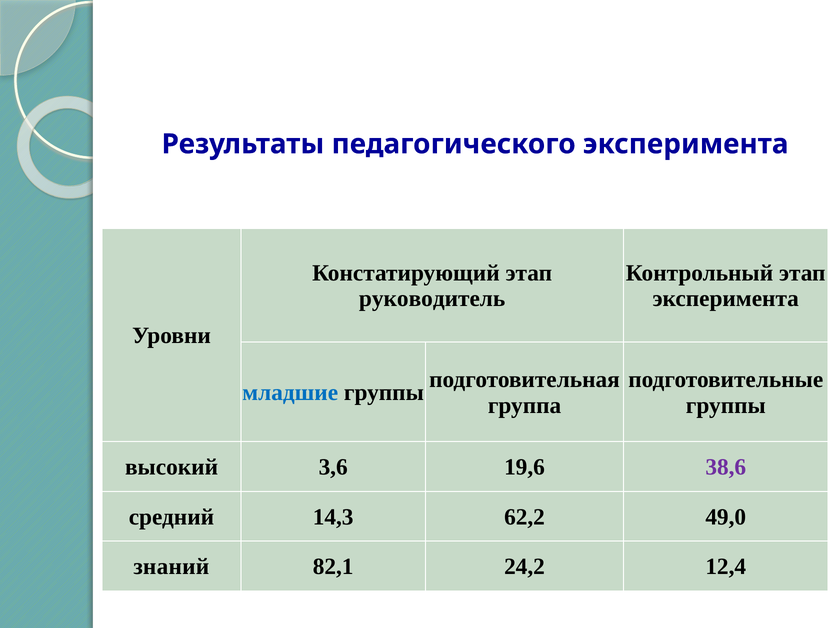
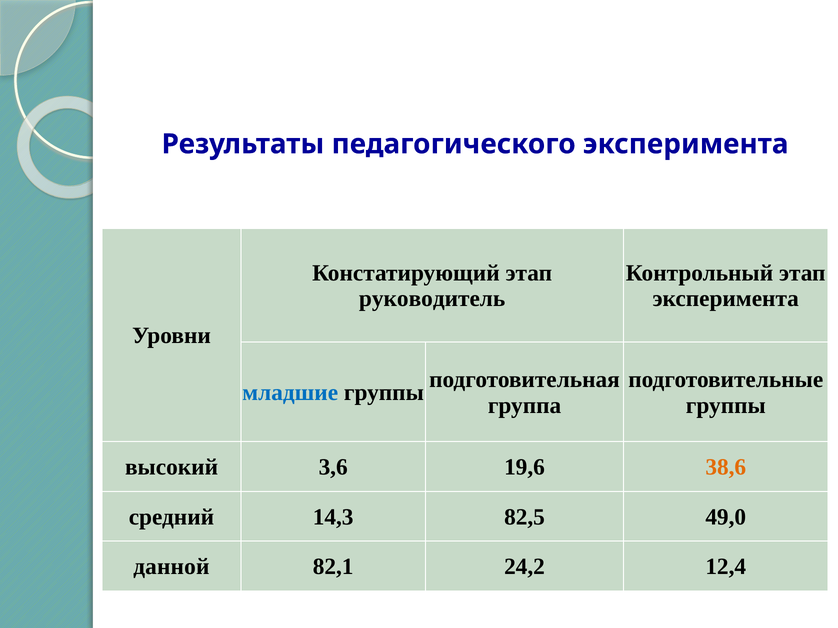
38,6 colour: purple -> orange
62,2: 62,2 -> 82,5
знаний: знаний -> данной
